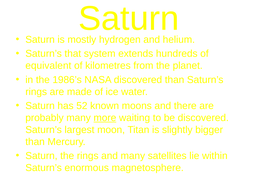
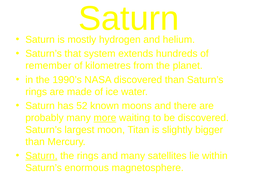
equivalent: equivalent -> remember
1986’s: 1986’s -> 1990’s
Saturn at (41, 156) underline: none -> present
